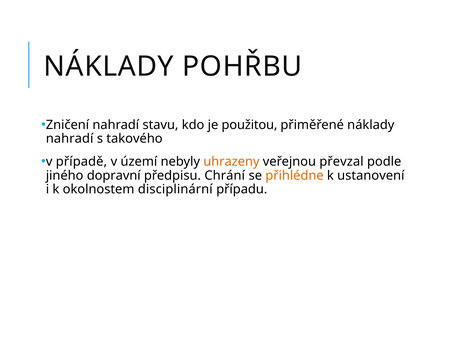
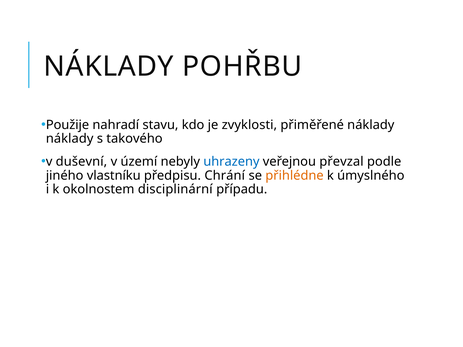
Zničení: Zničení -> Použije
použitou: použitou -> zvyklosti
nahradí at (70, 139): nahradí -> náklady
případě: případě -> duševní
uhrazeny colour: orange -> blue
dopravní: dopravní -> vlastníku
ustanovení: ustanovení -> úmyslného
